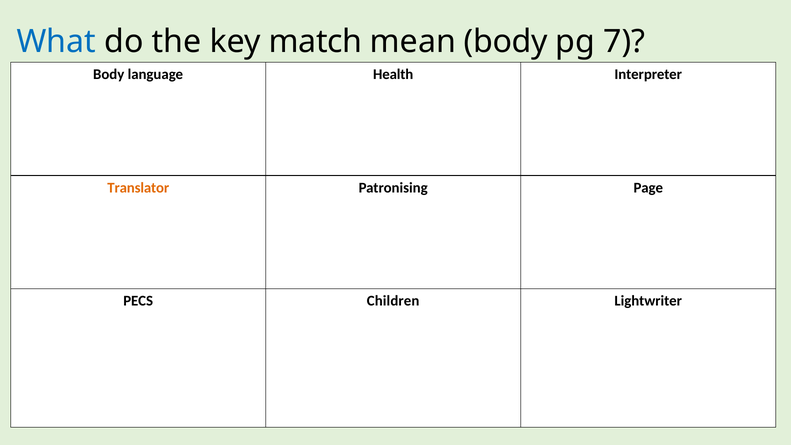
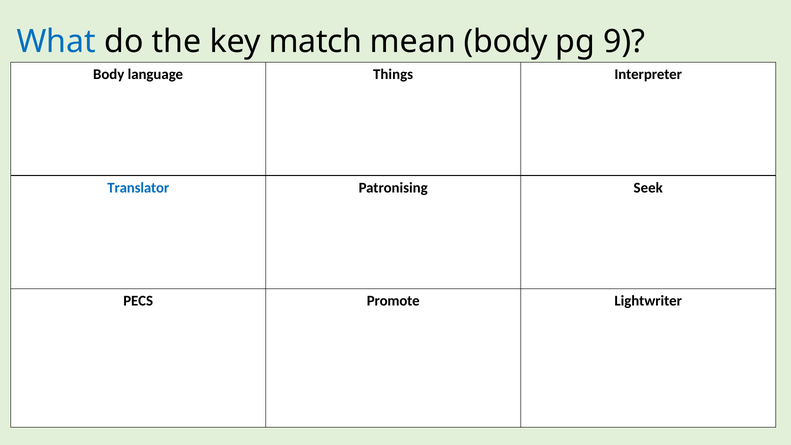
7: 7 -> 9
Health: Health -> Things
Translator colour: orange -> blue
Page: Page -> Seek
Children: Children -> Promote
